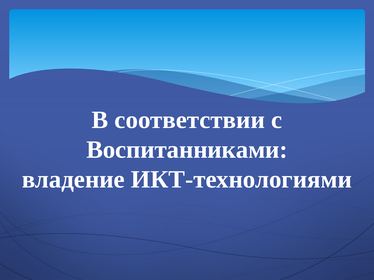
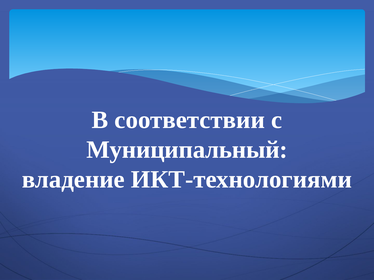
Воспитанниками: Воспитанниками -> Муниципальный
